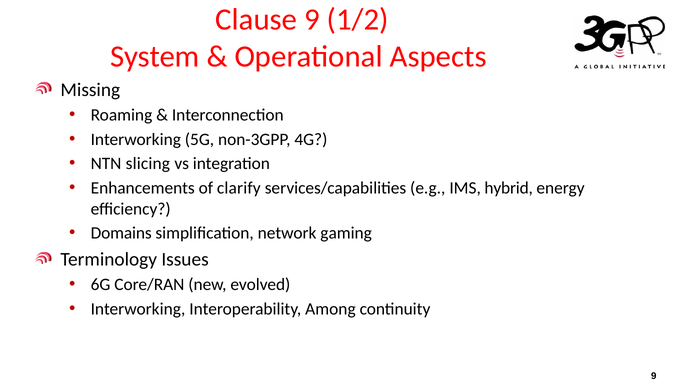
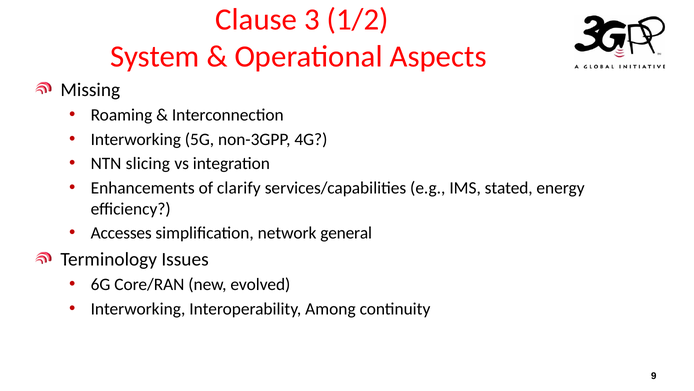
Clause 9: 9 -> 3
hybrid: hybrid -> stated
Domains: Domains -> Accesses
gaming: gaming -> general
